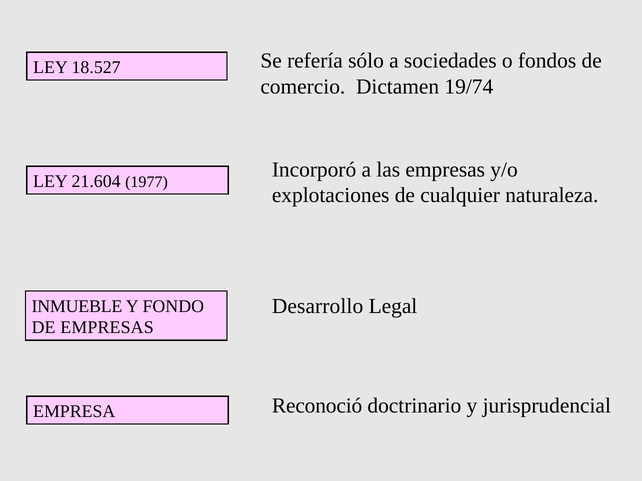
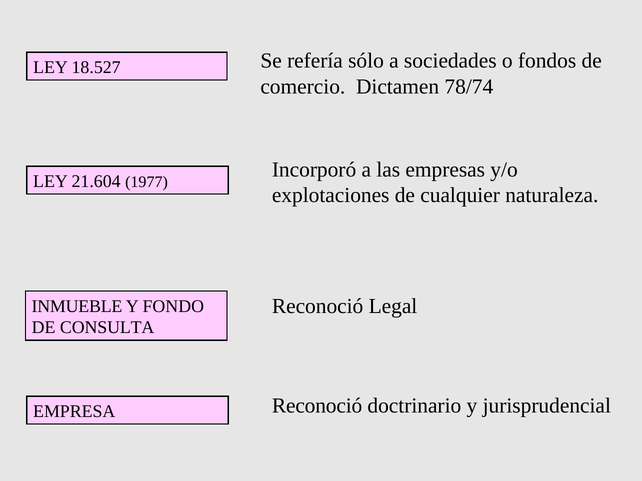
19/74: 19/74 -> 78/74
Desarrollo at (318, 307): Desarrollo -> Reconoció
DE EMPRESAS: EMPRESAS -> CONSULTA
